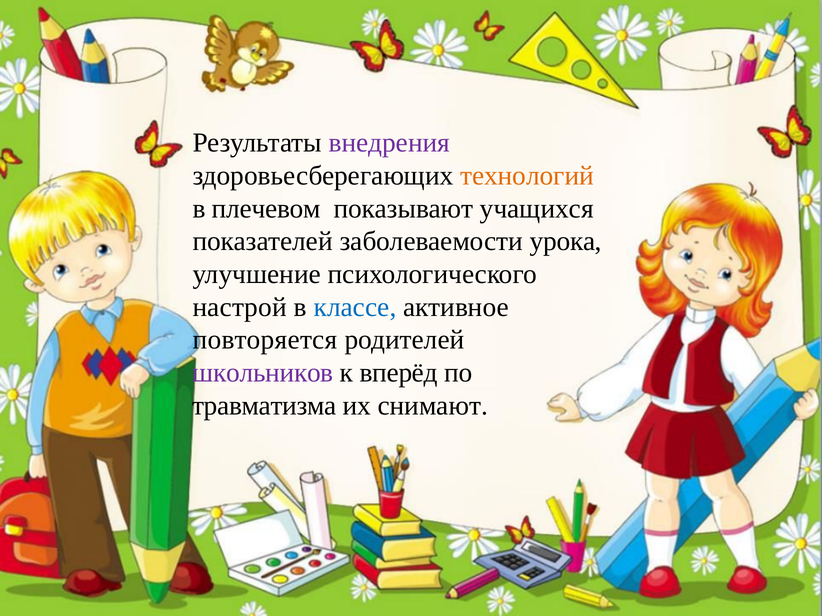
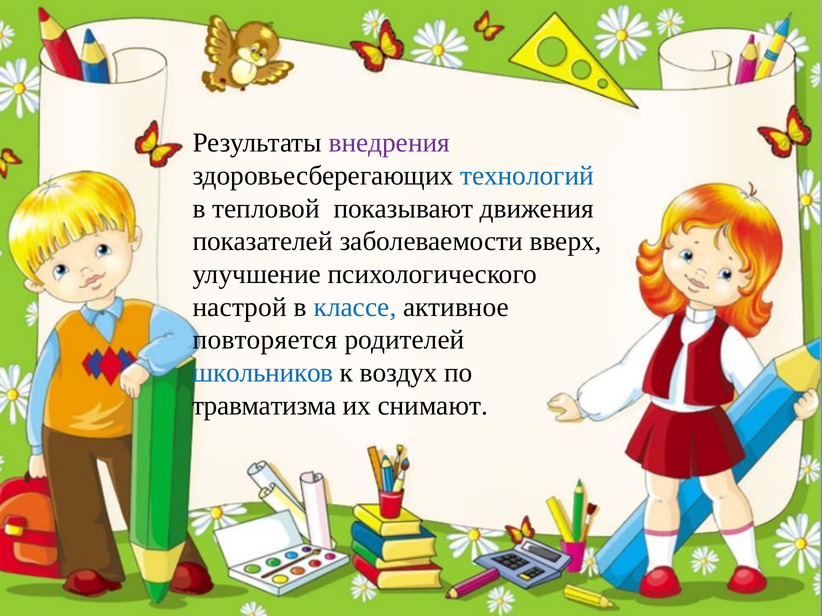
технологий colour: orange -> blue
плечевом: плечевом -> тепловой
учащихся: учащихся -> движения
урока: урока -> вверх
школьников colour: purple -> blue
вперёд: вперёд -> воздух
